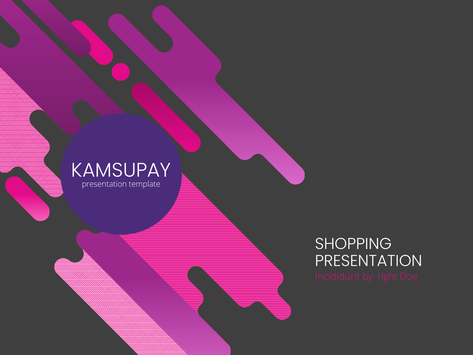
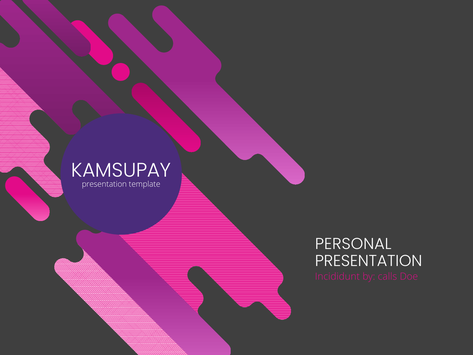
SHOPPING: SHOPPING -> PERSONAL
right: right -> calls
